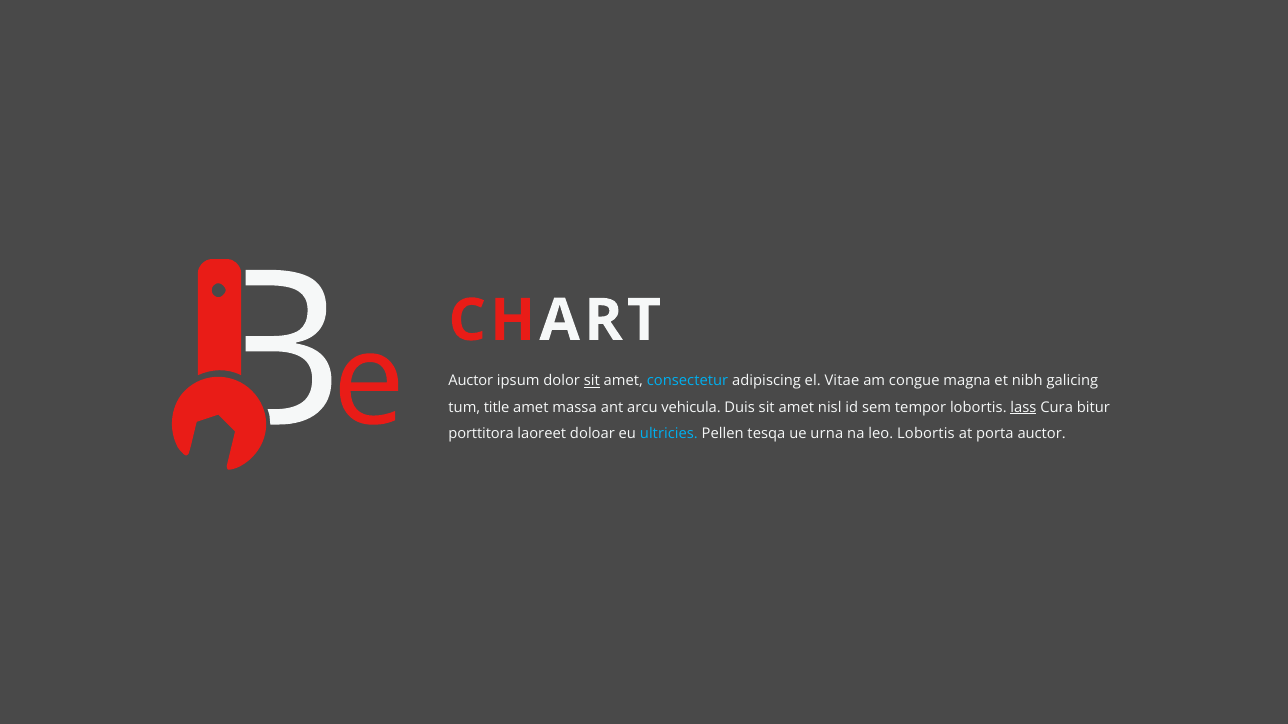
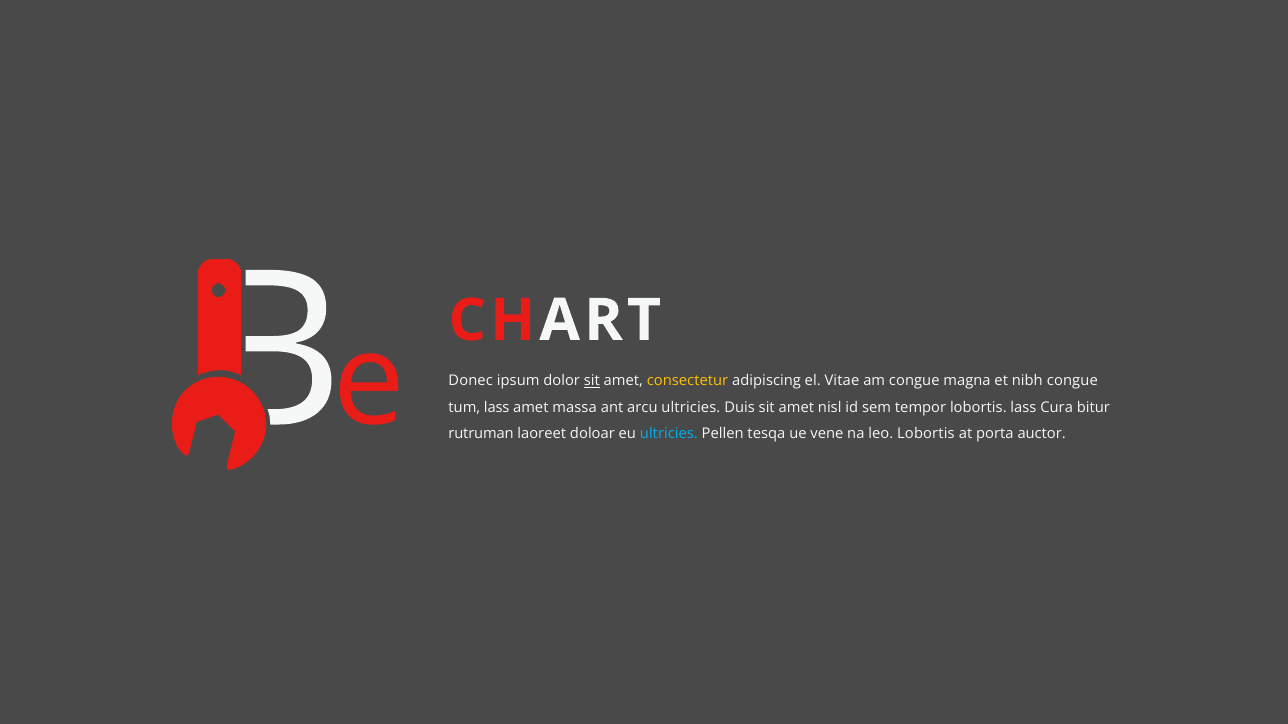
Auctor at (471, 381): Auctor -> Donec
consectetur colour: light blue -> yellow
nibh galicing: galicing -> congue
tum title: title -> lass
arcu vehicula: vehicula -> ultricies
lass at (1023, 408) underline: present -> none
porttitora: porttitora -> rutruman
urna: urna -> vene
